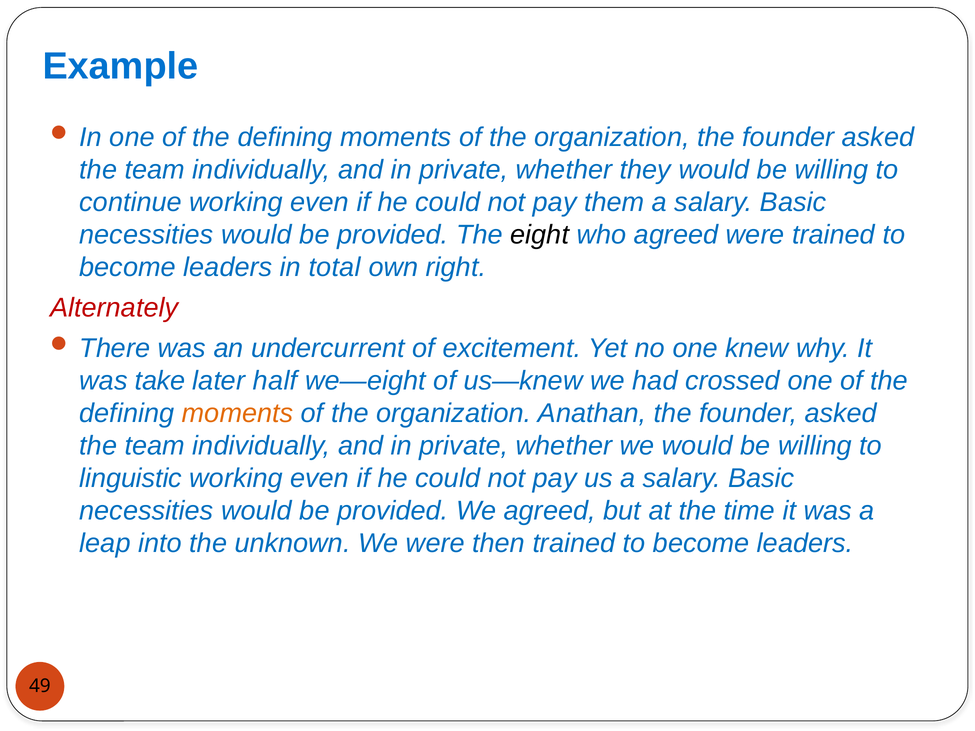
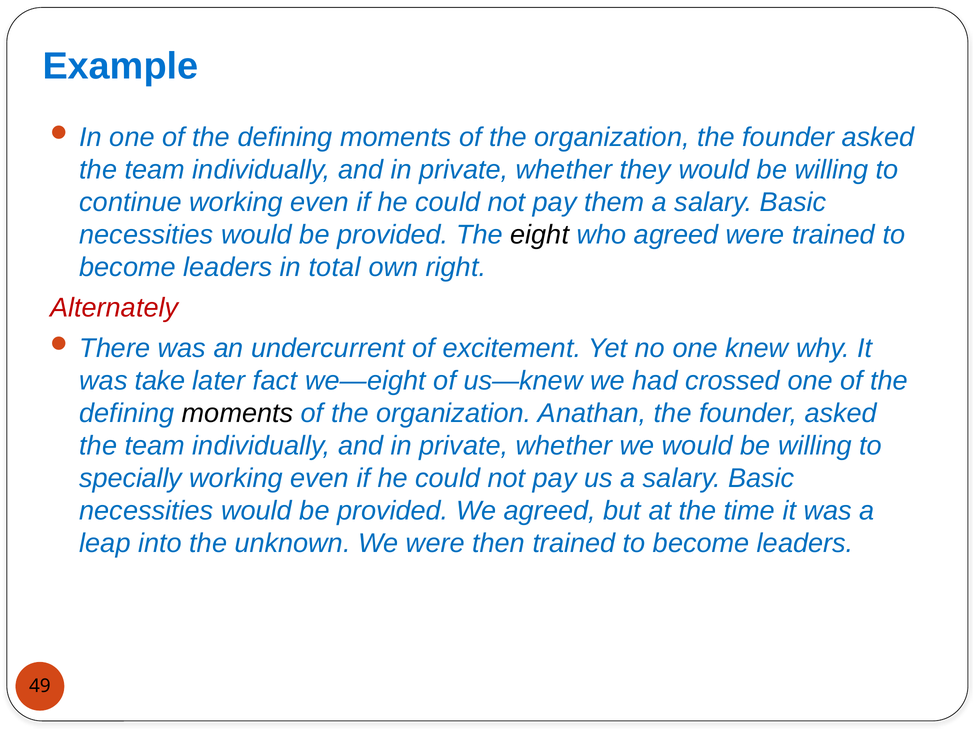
half: half -> fact
moments at (238, 413) colour: orange -> black
linguistic: linguistic -> specially
